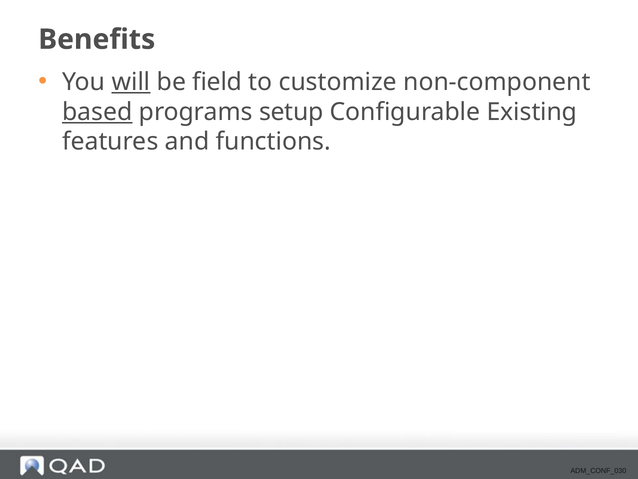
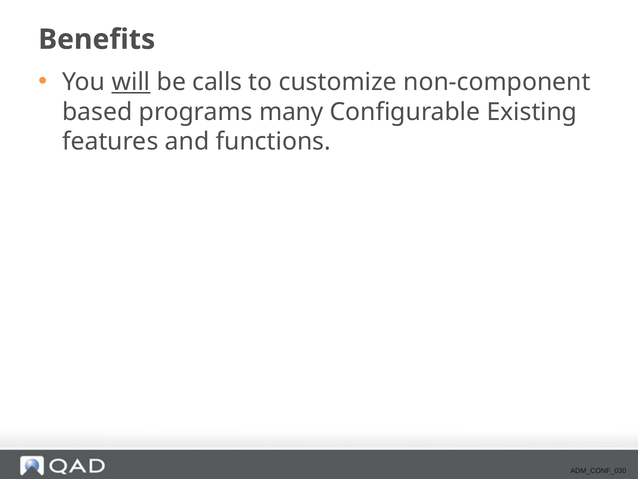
field: field -> calls
based underline: present -> none
setup: setup -> many
